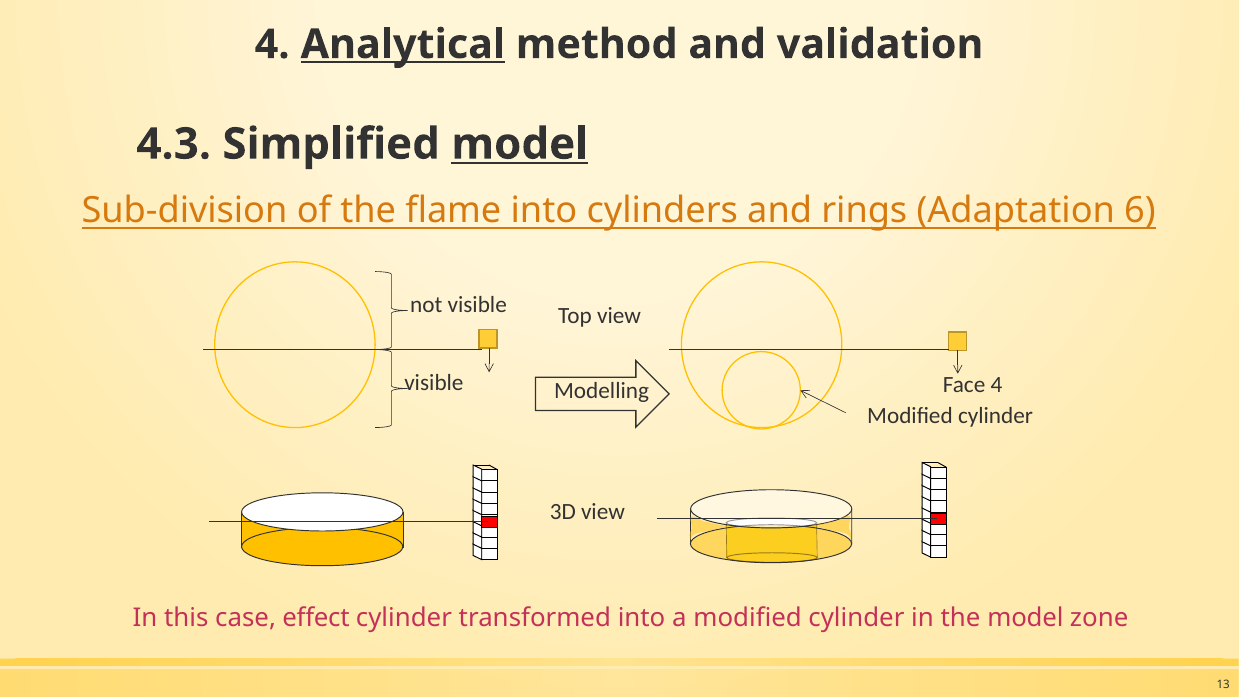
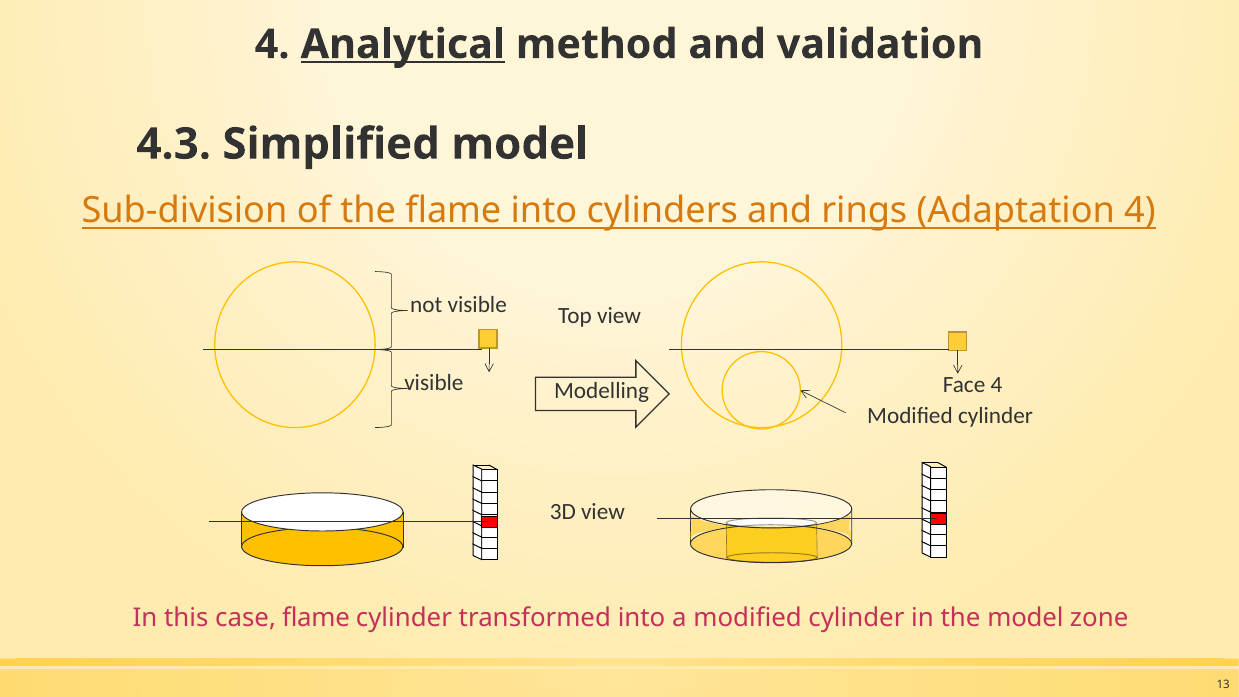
model at (520, 144) underline: present -> none
Adaptation 6: 6 -> 4
case effect: effect -> flame
